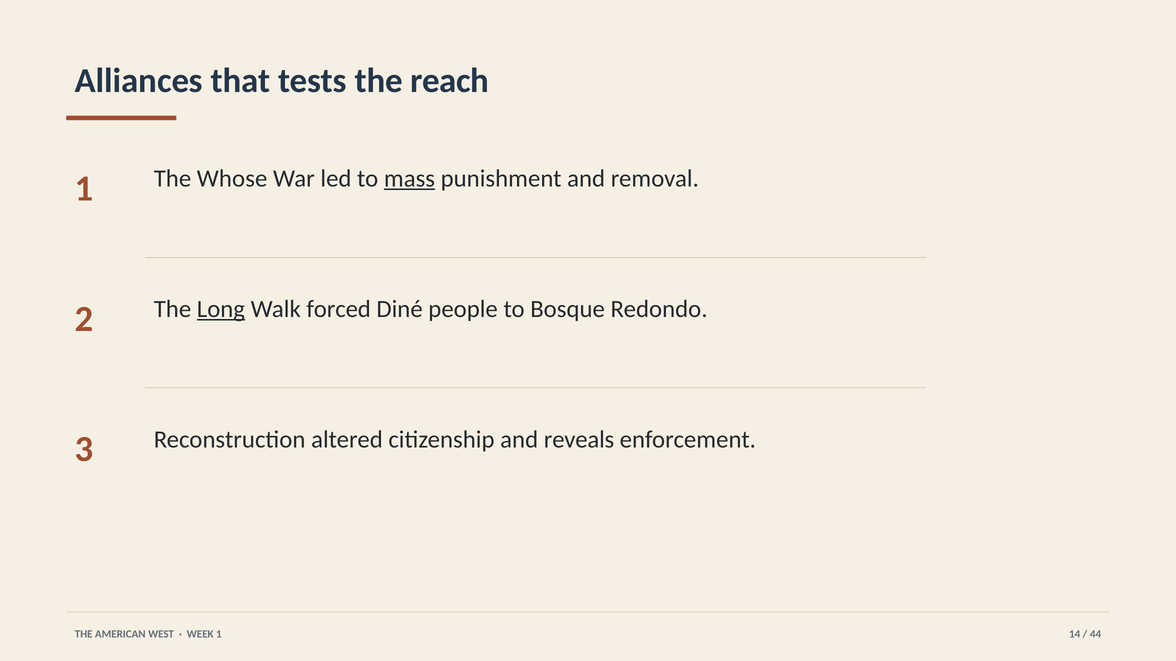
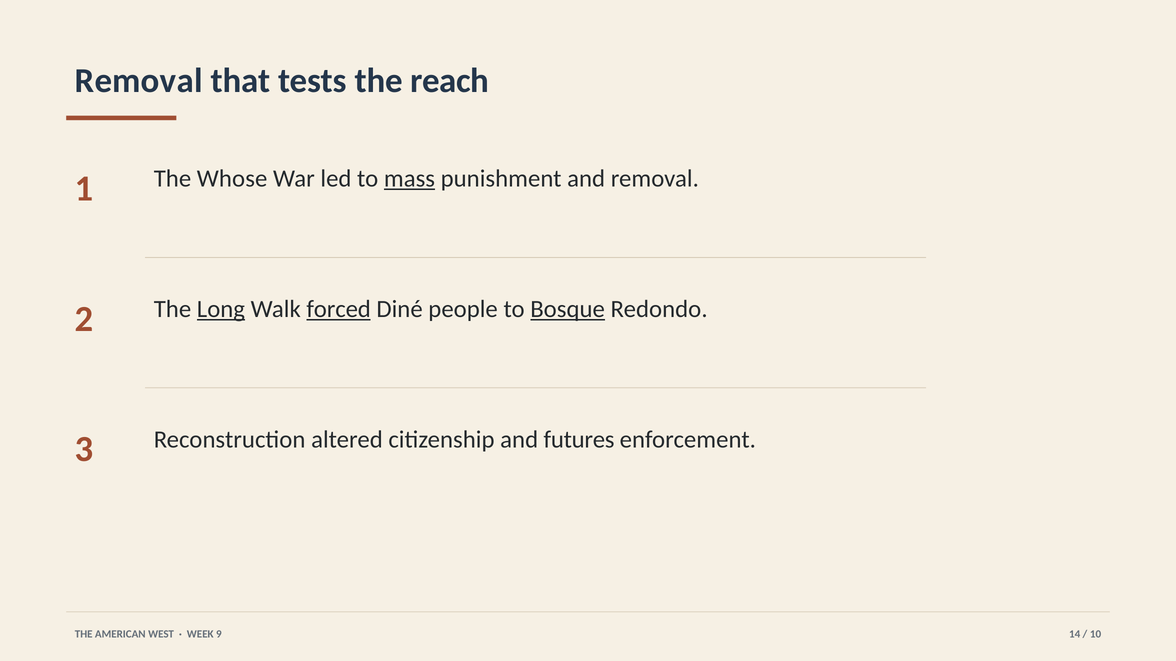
Alliances at (139, 81): Alliances -> Removal
forced underline: none -> present
Bosque underline: none -> present
reveals: reveals -> futures
WEEK 1: 1 -> 9
44: 44 -> 10
